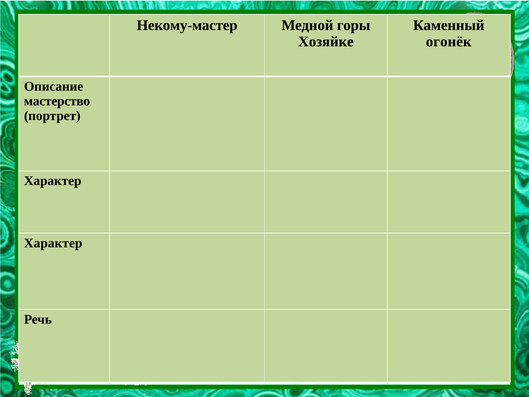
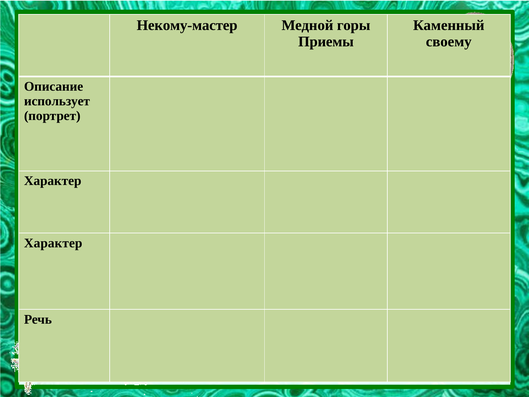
Хозяйке: Хозяйке -> Приемы
огонёк: огонёк -> своему
мастерство: мастерство -> использует
